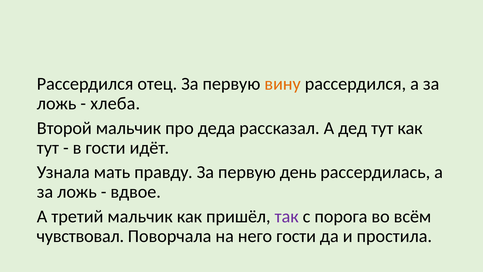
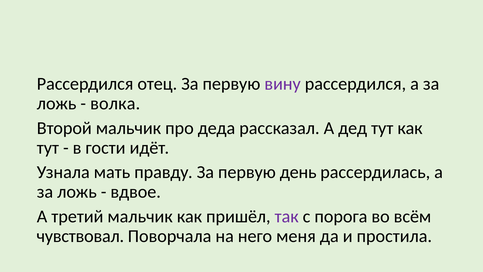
вину colour: orange -> purple
хлеба: хлеба -> волка
него гости: гости -> меня
